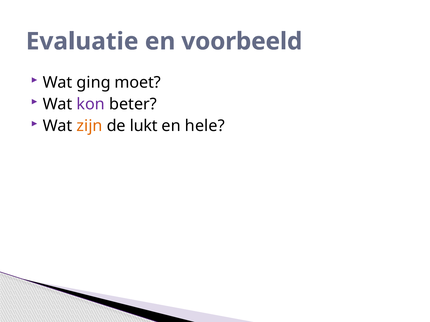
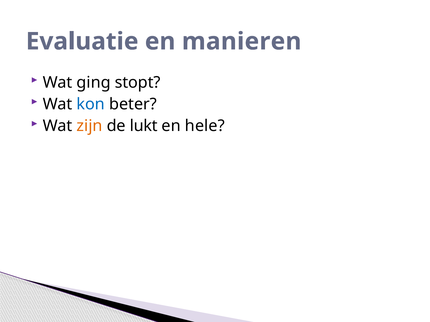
voorbeeld: voorbeeld -> manieren
moet: moet -> stopt
kon colour: purple -> blue
